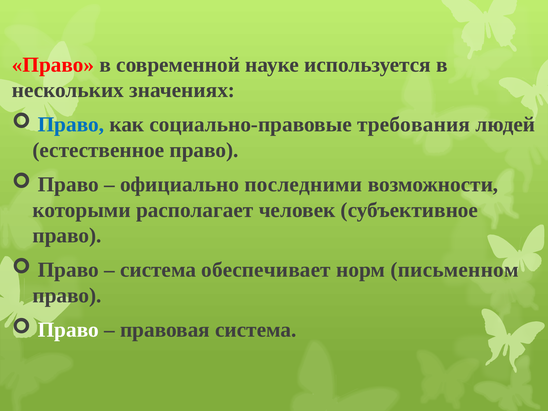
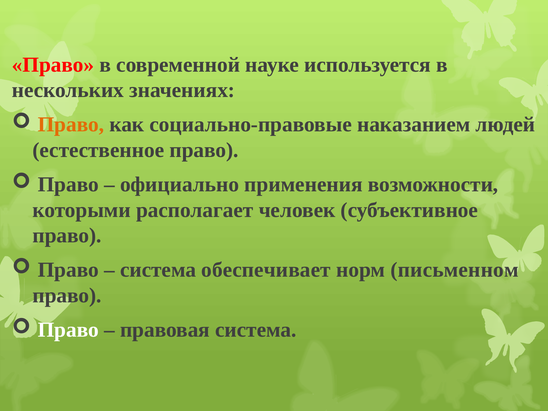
Право at (71, 125) colour: blue -> orange
требования: требования -> наказанием
последними: последними -> применения
